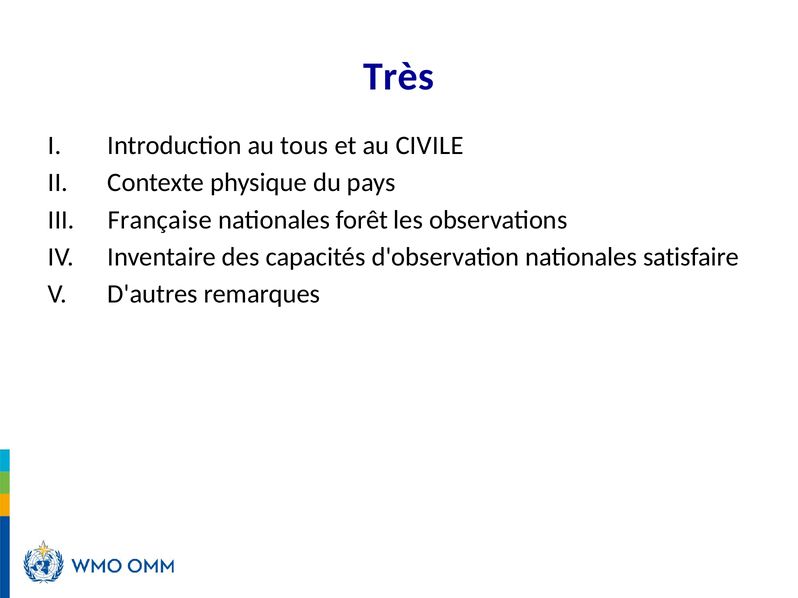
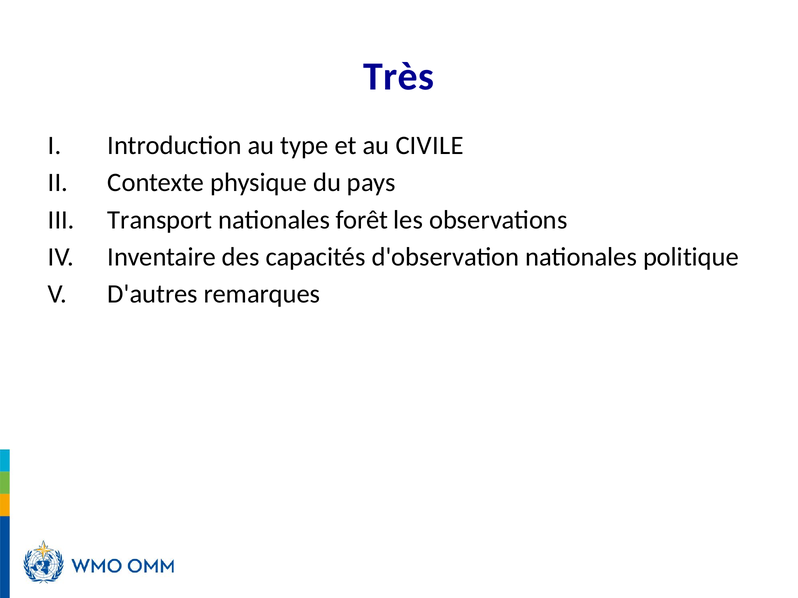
tous: tous -> type
Française: Française -> Transport
satisfaire: satisfaire -> politique
